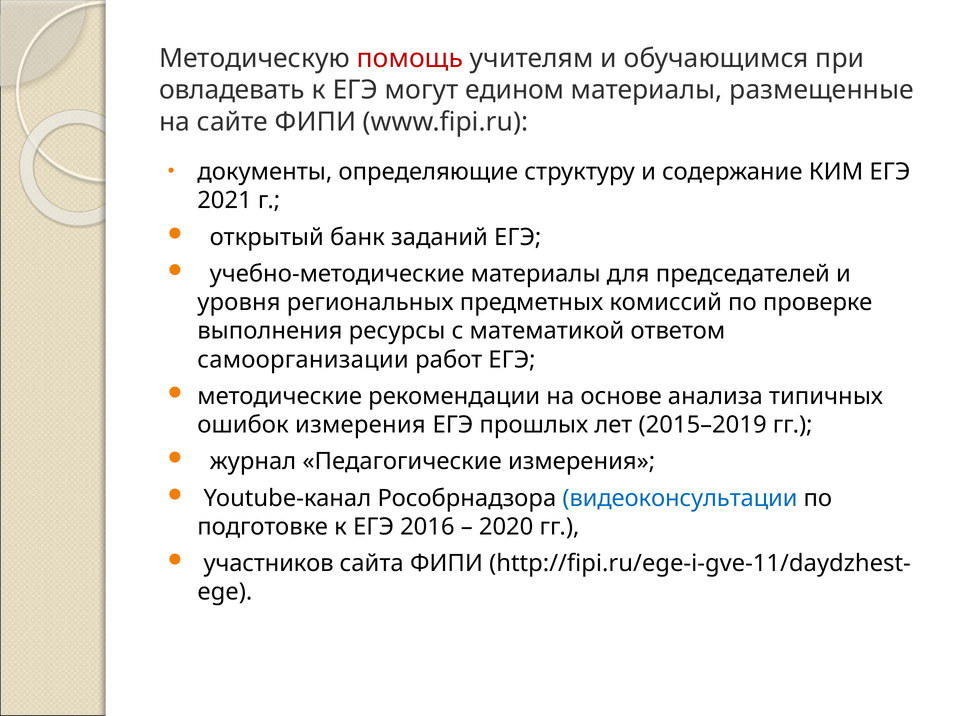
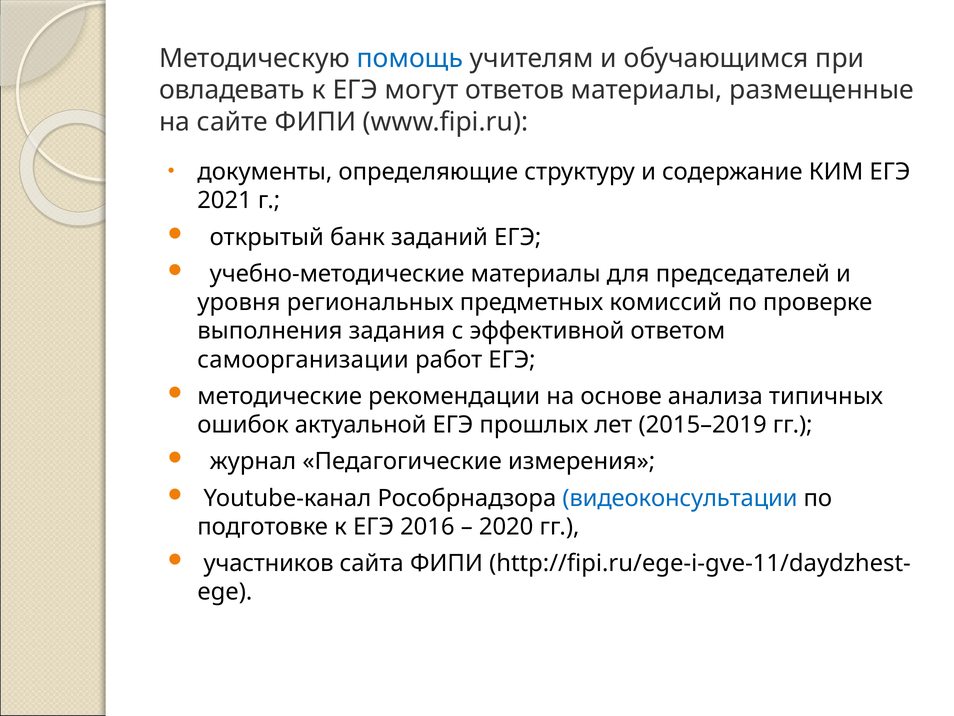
помощь colour: red -> blue
едином: едином -> ответов
ресурсы: ресурсы -> задания
математикой: математикой -> эффективной
ошибок измерения: измерения -> актуальной
